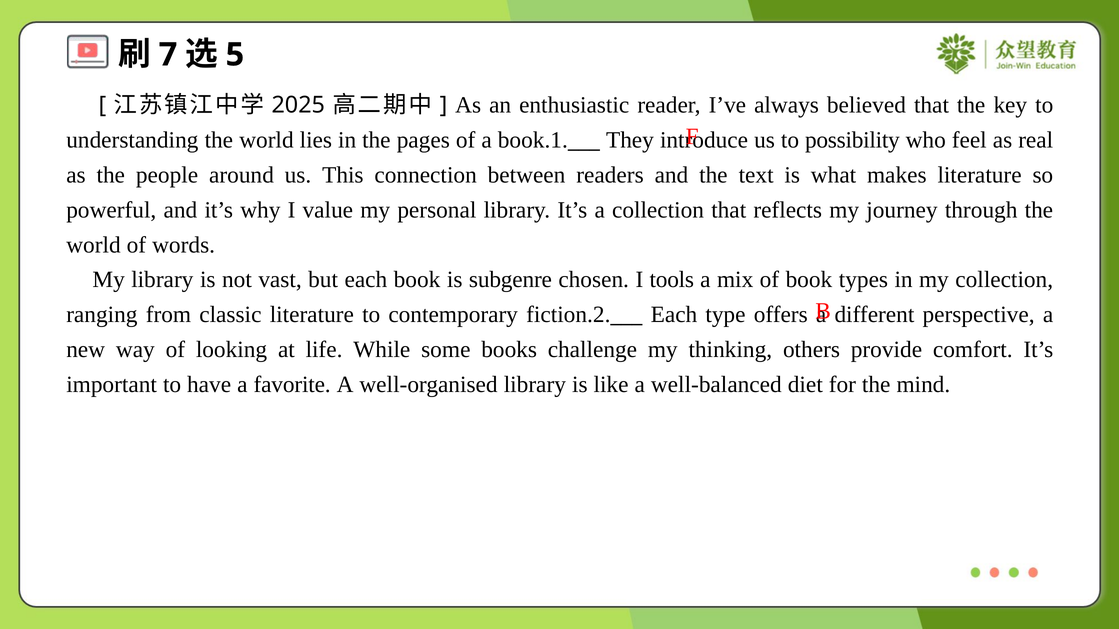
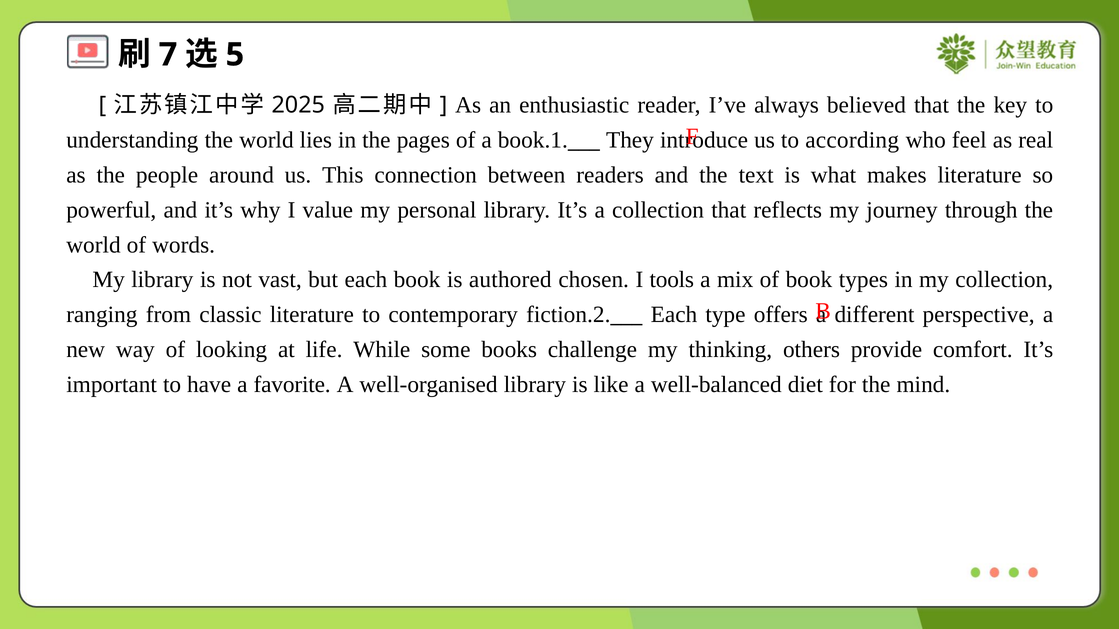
possibility: possibility -> according
subgenre: subgenre -> authored
